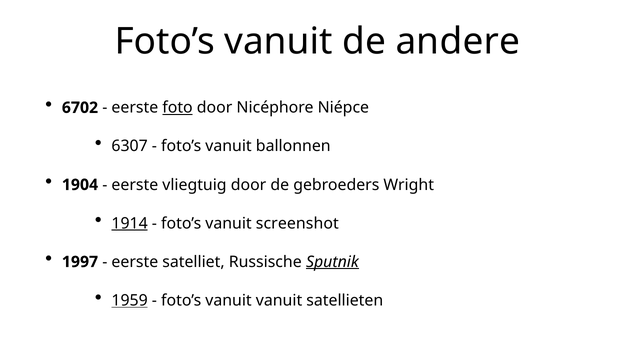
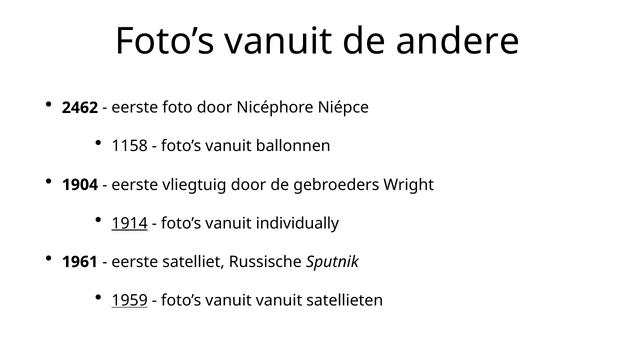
6702: 6702 -> 2462
foto underline: present -> none
6307: 6307 -> 1158
screenshot: screenshot -> individually
1997: 1997 -> 1961
Sputnik underline: present -> none
